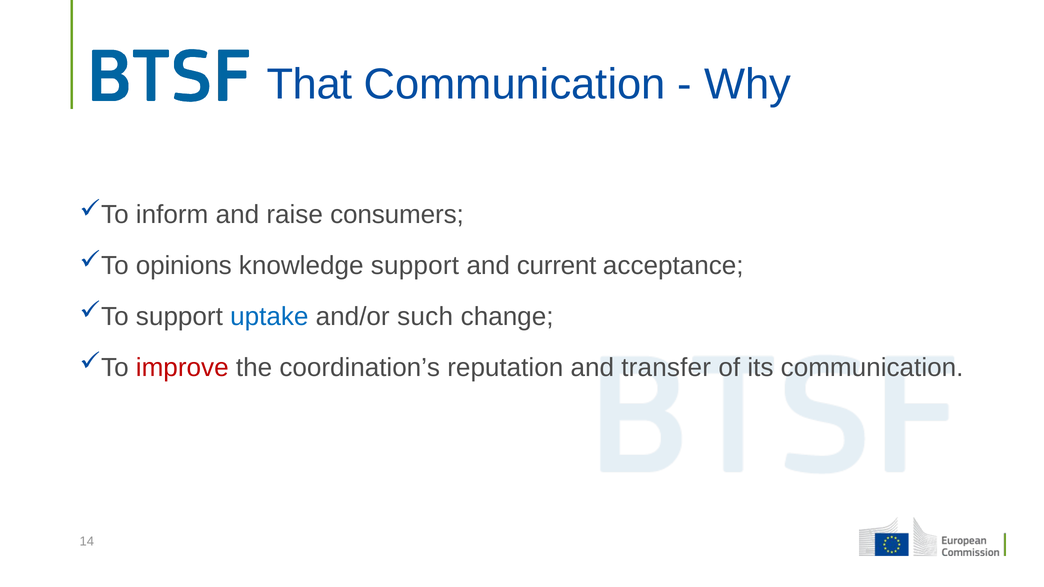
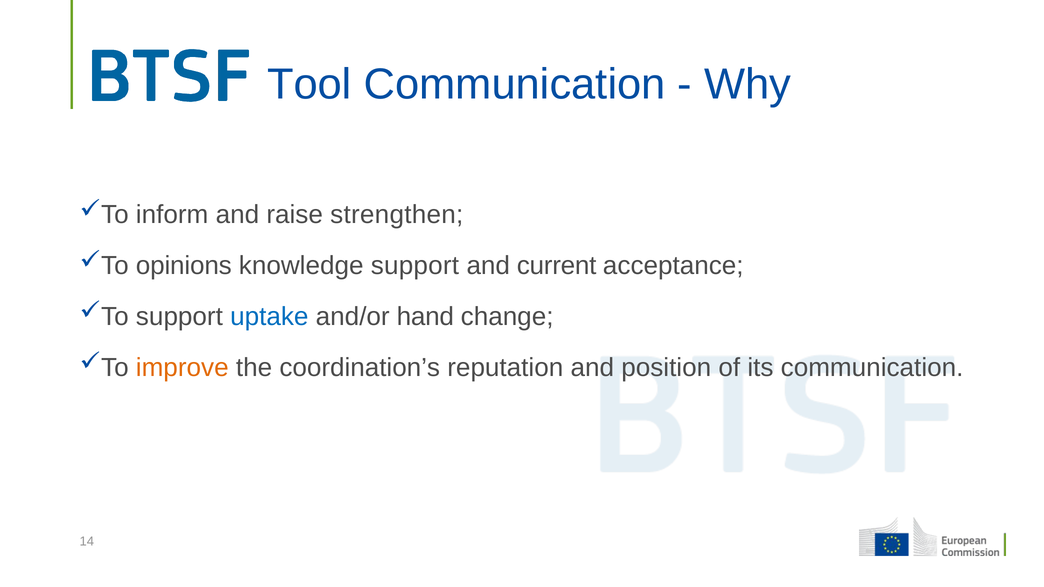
That: That -> Tool
consumers: consumers -> strengthen
such: such -> hand
improve colour: red -> orange
transfer: transfer -> position
